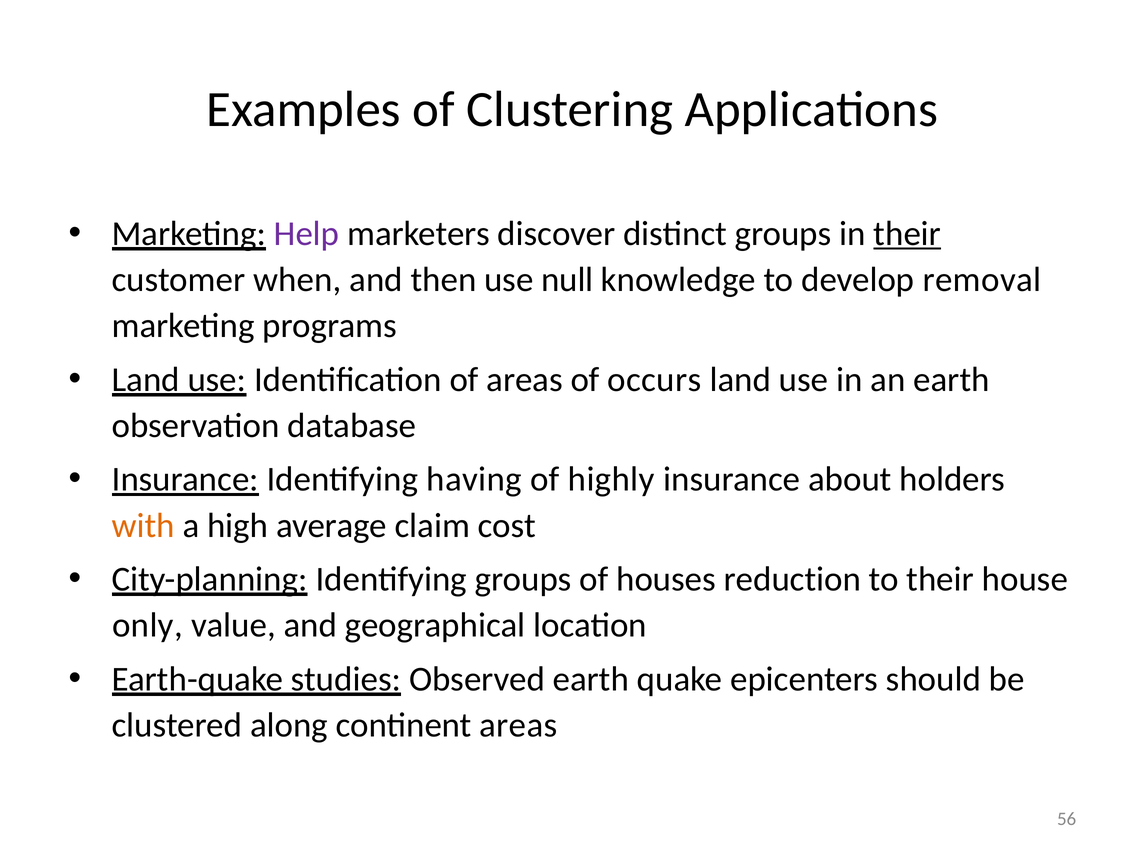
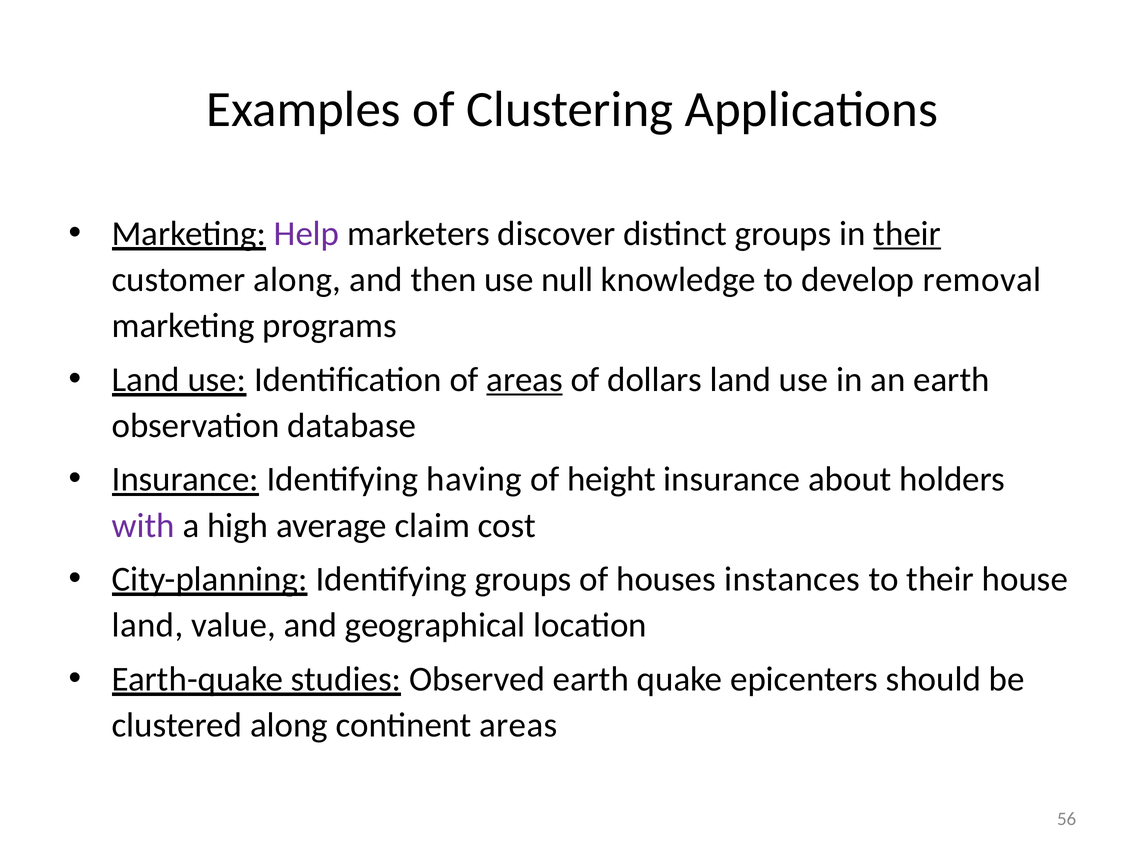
customer when: when -> along
areas at (525, 380) underline: none -> present
occurs: occurs -> dollars
highly: highly -> height
with colour: orange -> purple
reduction: reduction -> instances
only at (147, 626): only -> land
